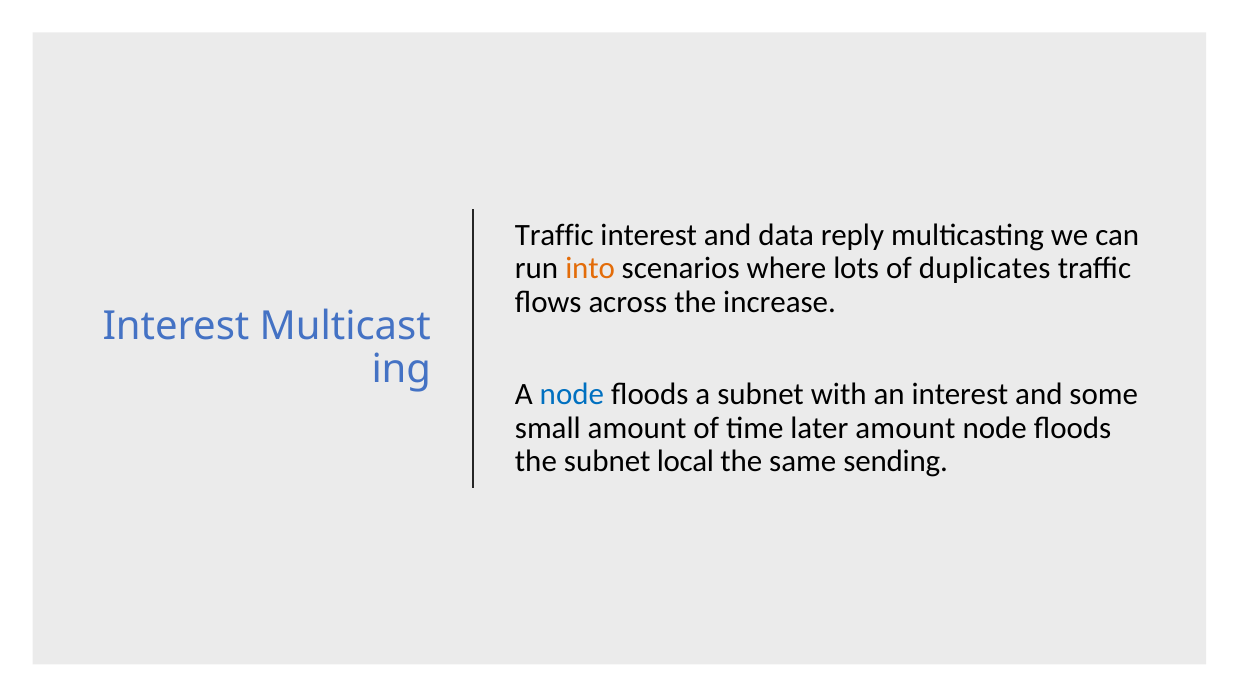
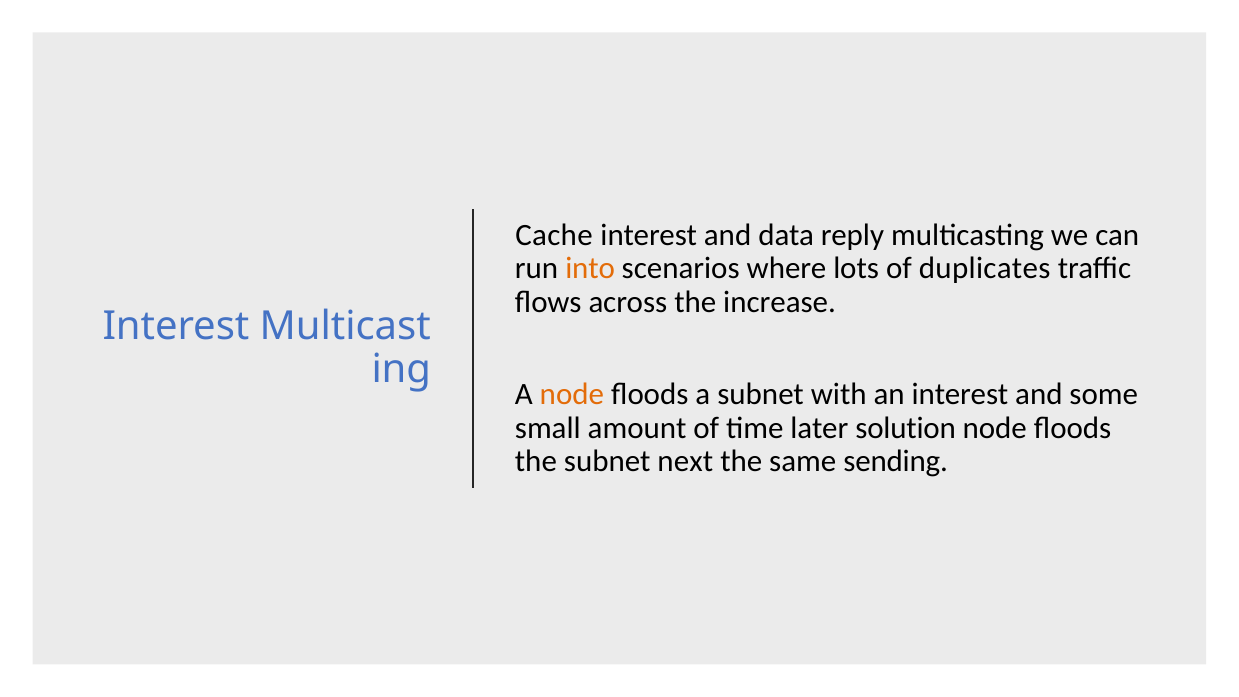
Traffic at (554, 235): Traffic -> Cache
node at (572, 395) colour: blue -> orange
later amount: amount -> solution
local: local -> next
